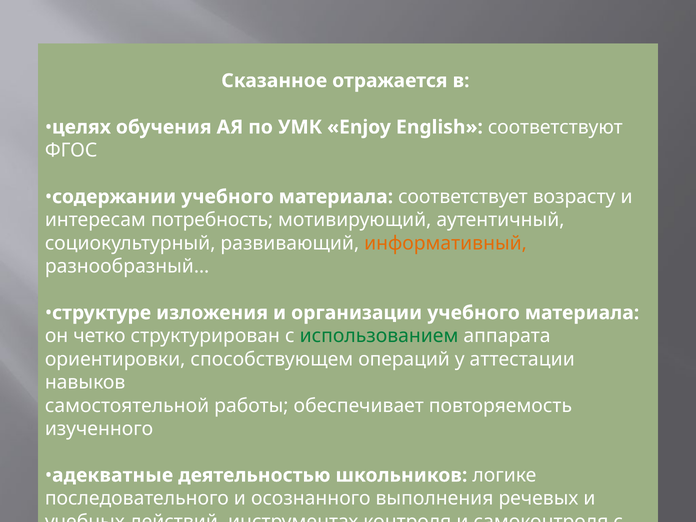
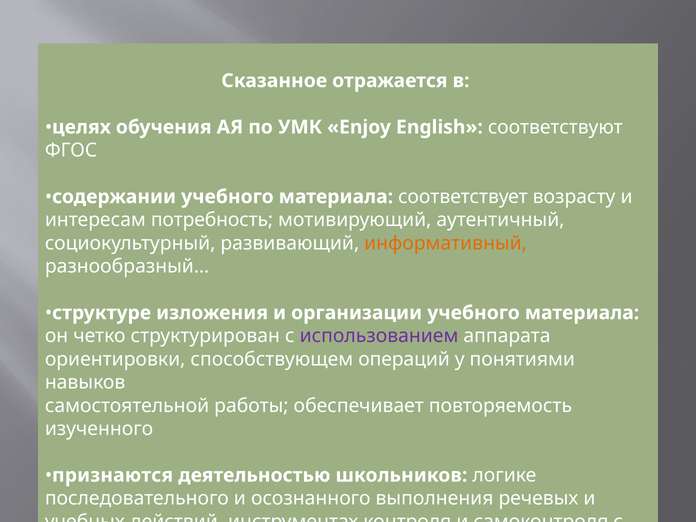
использованием colour: green -> purple
у аттестации: аттестации -> понятиями
адекватные: адекватные -> признаются
